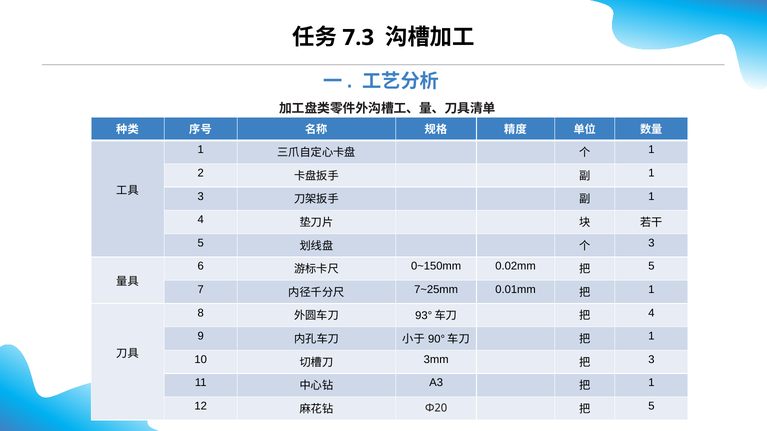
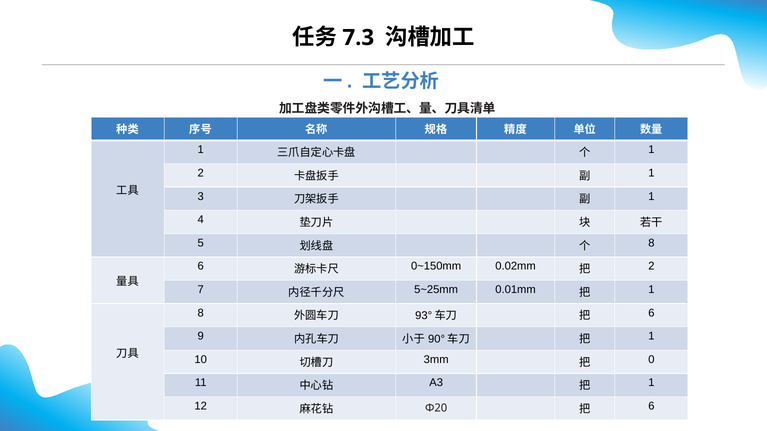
3 at (651, 243): 3 -> 8
5 at (651, 267): 5 -> 2
7~25mm: 7~25mm -> 5~25mm
4 at (651, 313): 4 -> 6
3 at (651, 360): 3 -> 0
5 at (651, 407): 5 -> 6
